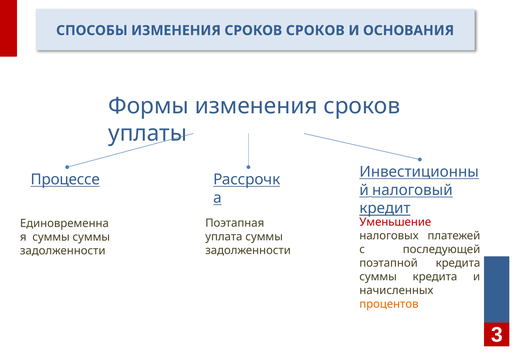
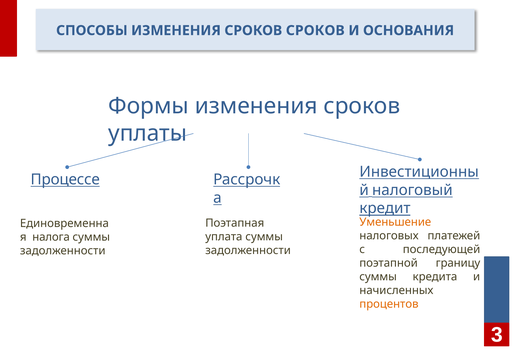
Уменьшение colour: red -> orange
суммы at (51, 237): суммы -> налога
поэтапной кредита: кредита -> границу
